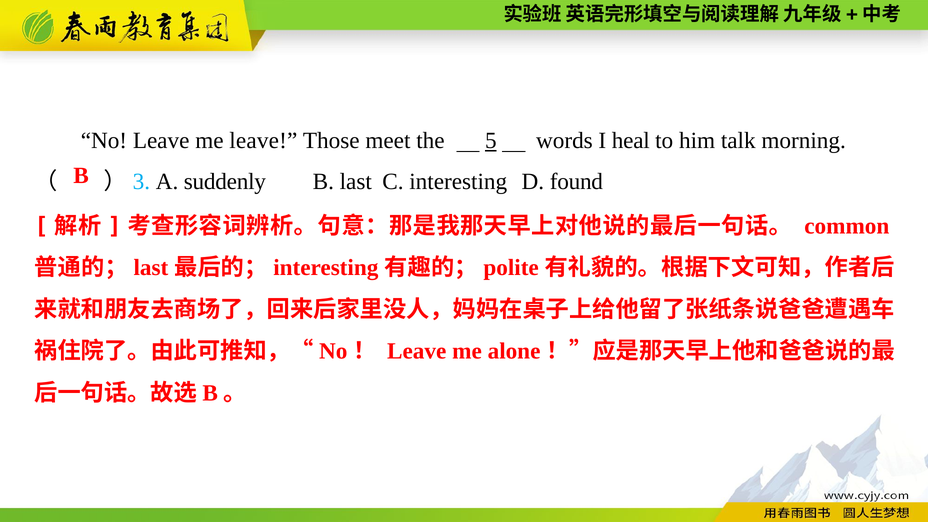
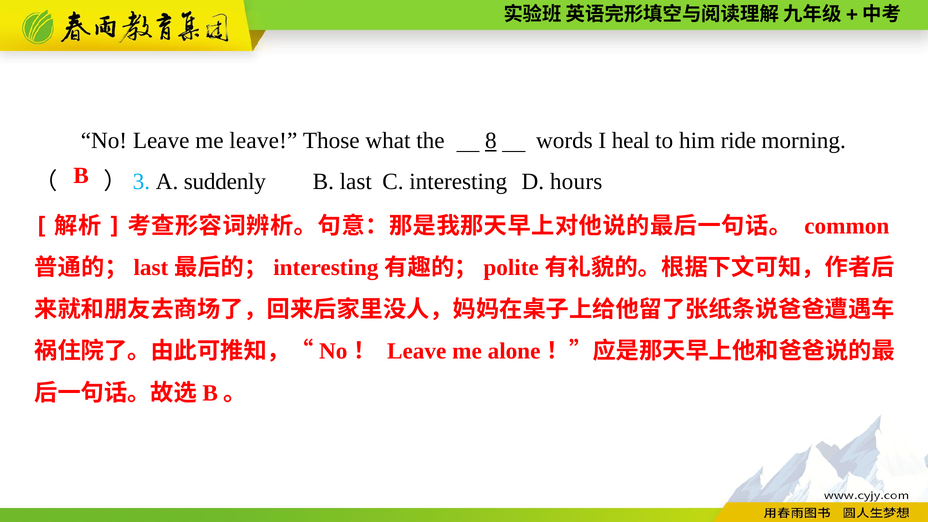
meet: meet -> what
5: 5 -> 8
talk: talk -> ride
found: found -> hours
